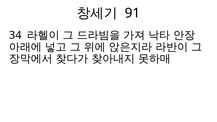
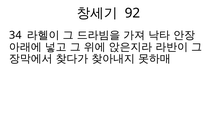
91: 91 -> 92
